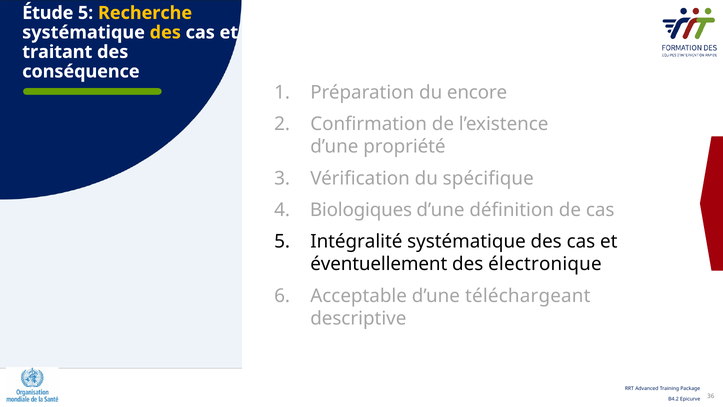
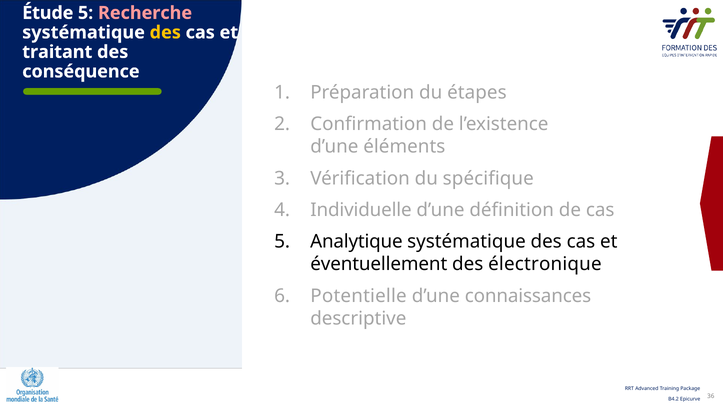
Recherche colour: yellow -> pink
encore: encore -> étapes
propriété: propriété -> éléments
Biologiques: Biologiques -> Individuelle
Intégralité: Intégralité -> Analytique
Acceptable: Acceptable -> Potentielle
téléchargeant: téléchargeant -> connaissances
